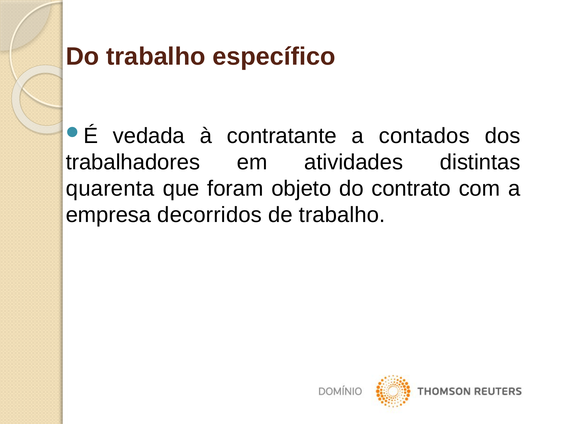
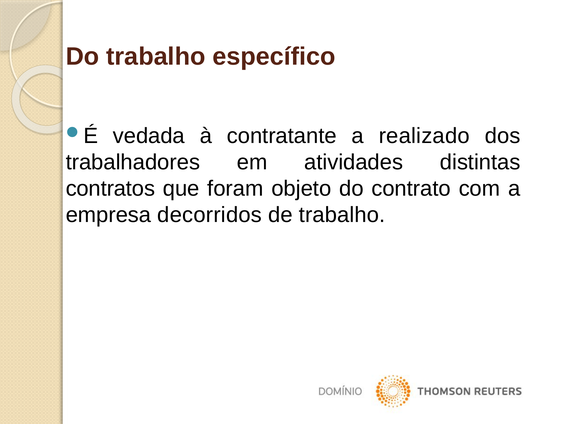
contados: contados -> realizado
quarenta: quarenta -> contratos
